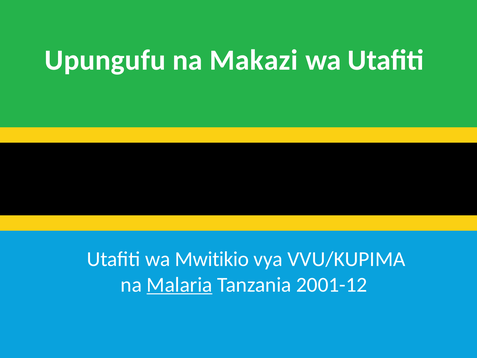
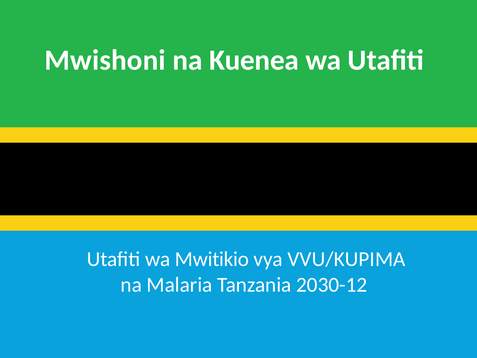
Upungufu: Upungufu -> Mwishoni
Makazi: Makazi -> Kuenea
Malaria underline: present -> none
2001-12: 2001-12 -> 2030-12
